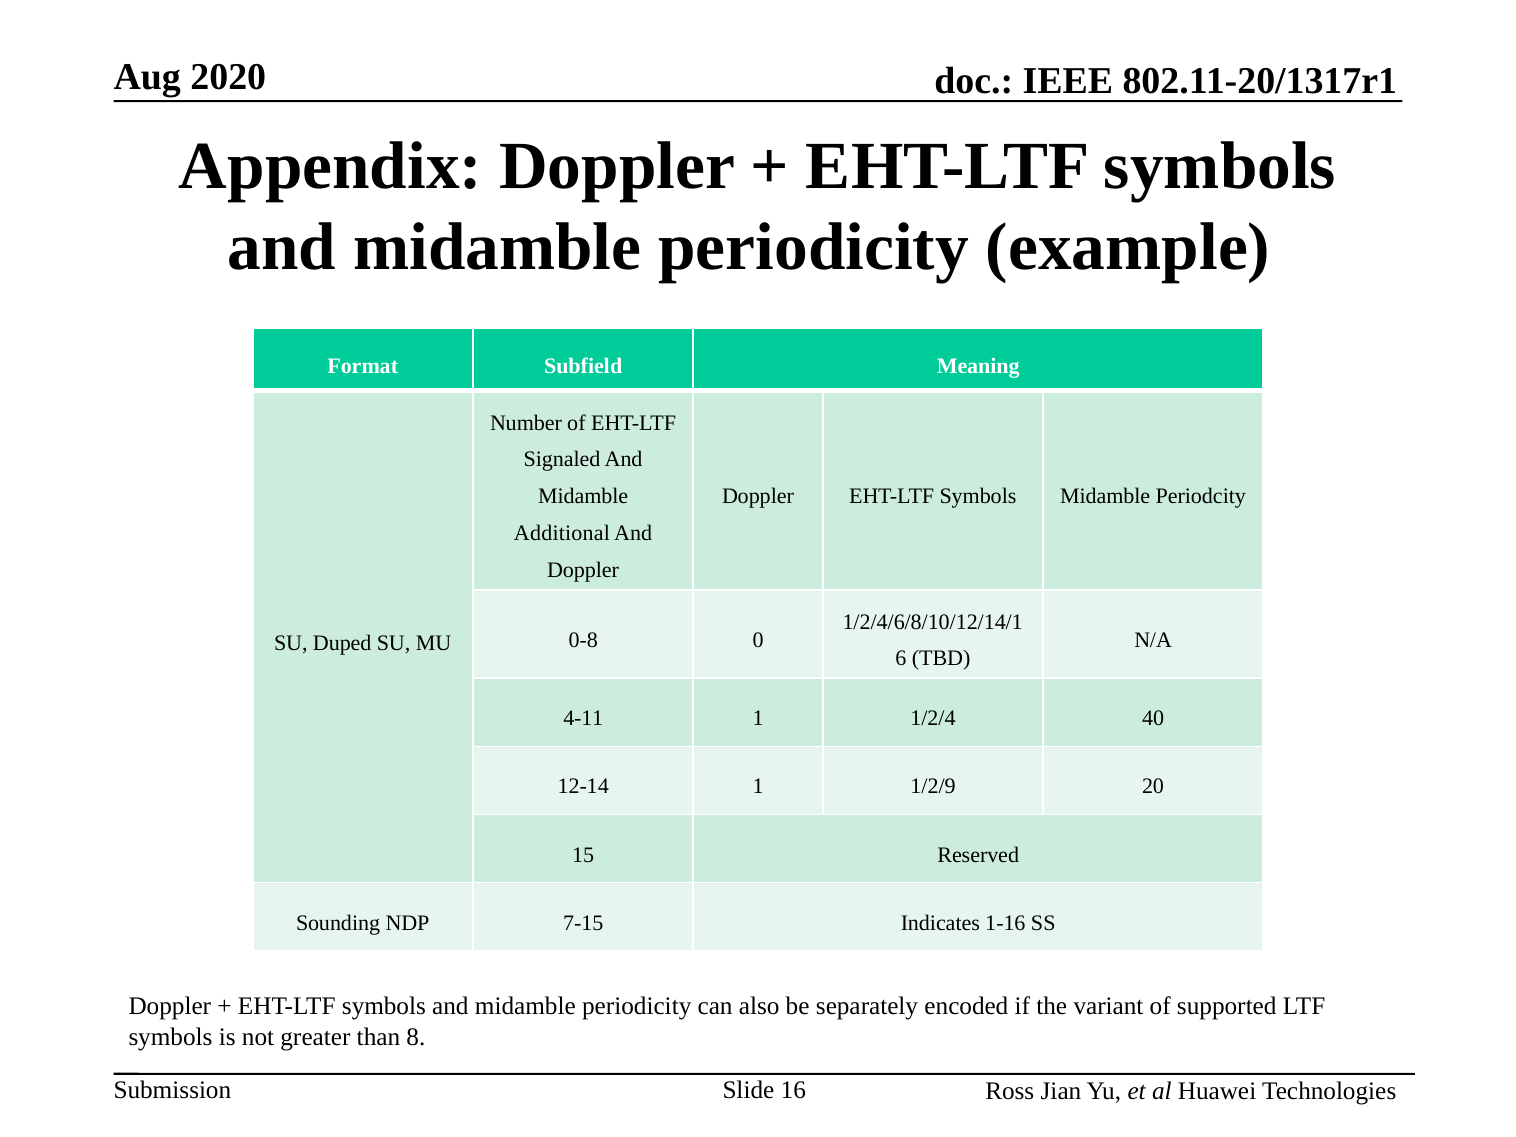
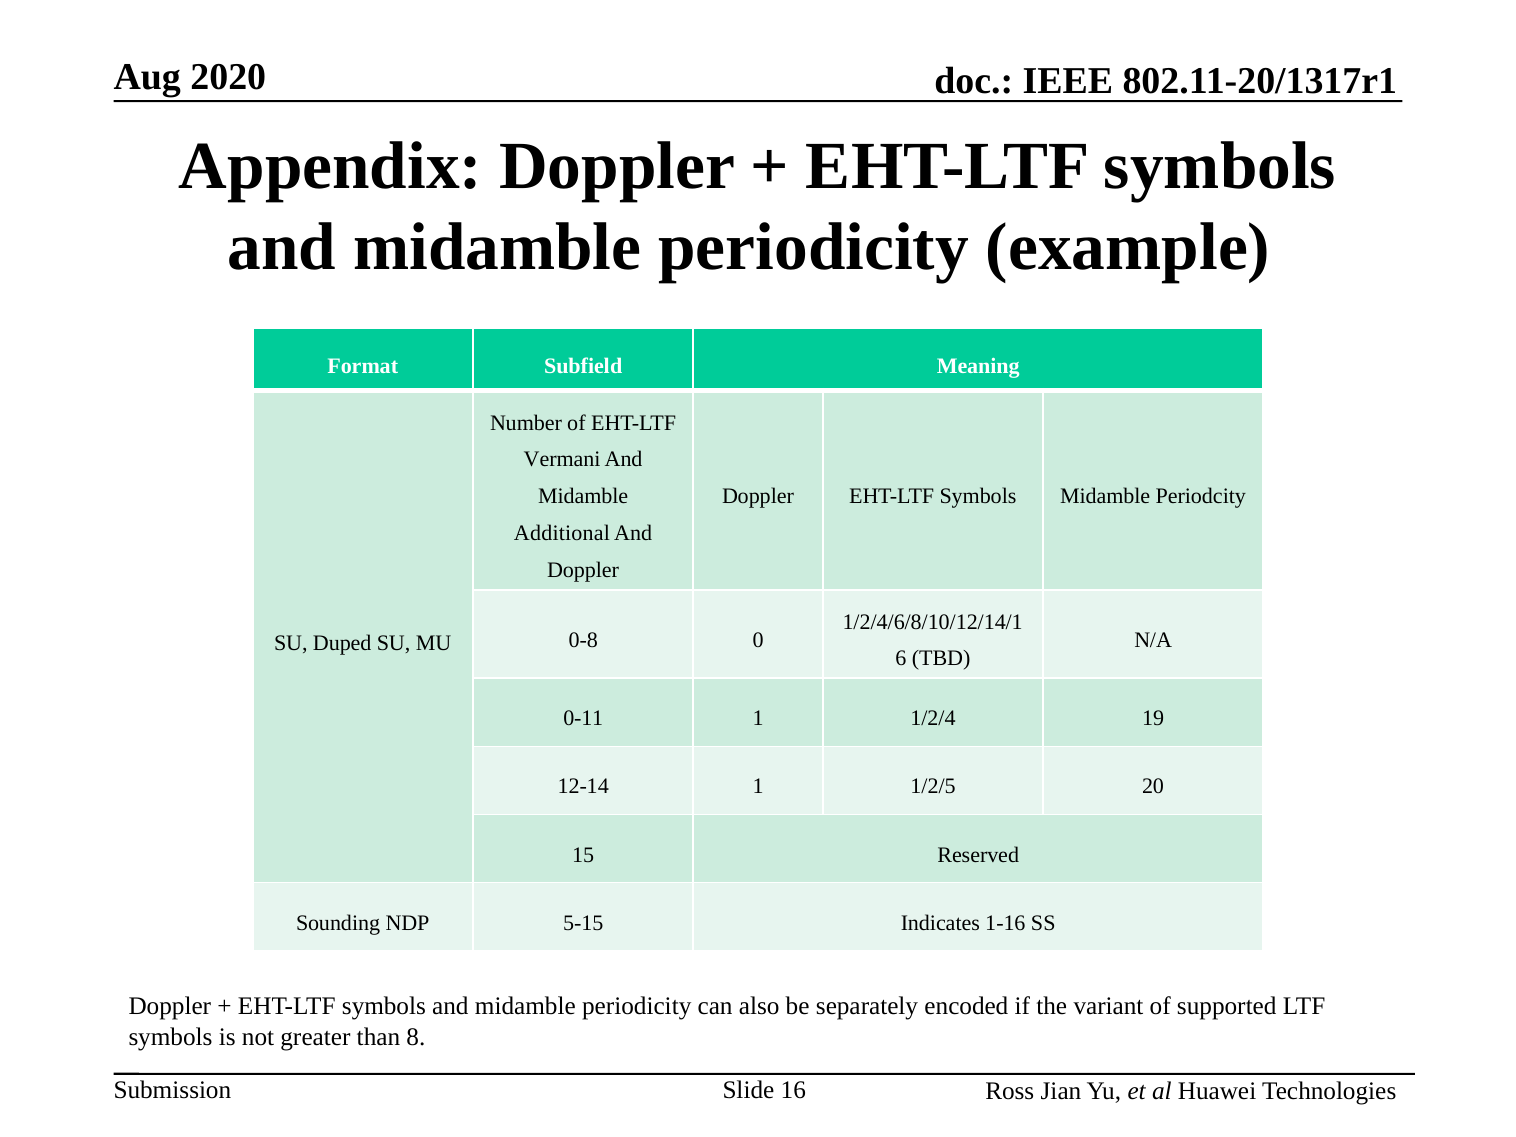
Signaled: Signaled -> Vermani
4-11: 4-11 -> 0-11
40: 40 -> 19
1/2/9: 1/2/9 -> 1/2/5
7-15: 7-15 -> 5-15
